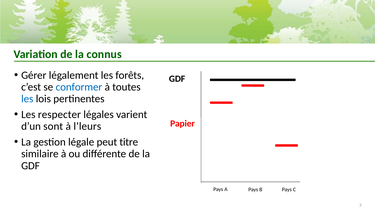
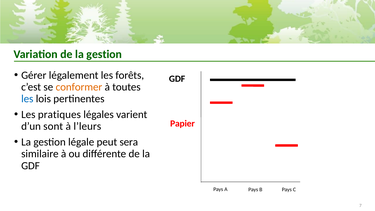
de la connus: connus -> gestion
conformer colour: blue -> orange
respecter: respecter -> pratiques
titre: titre -> sera
